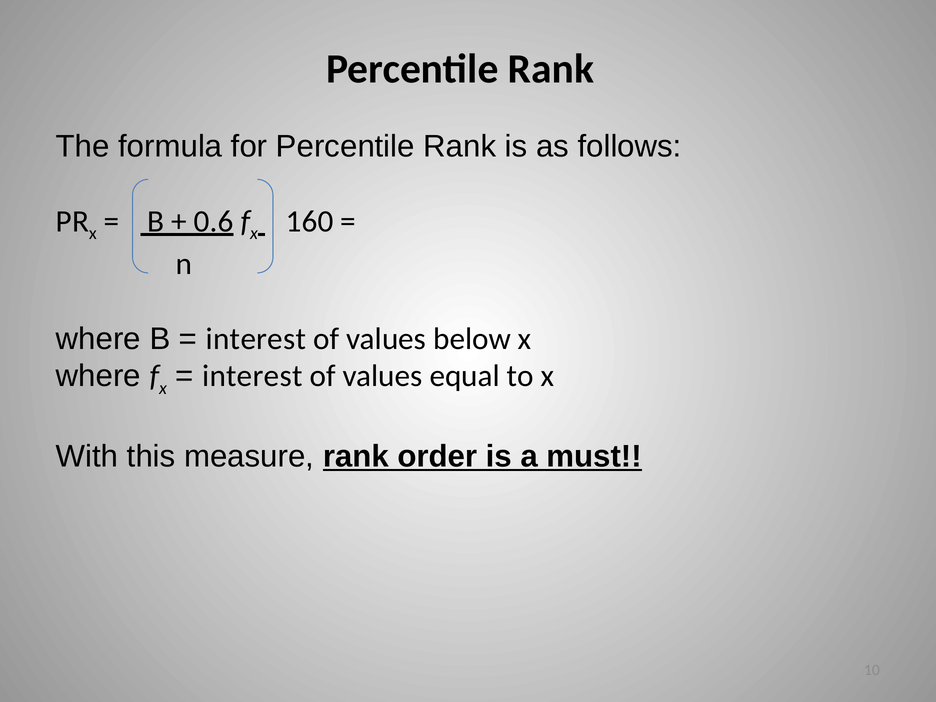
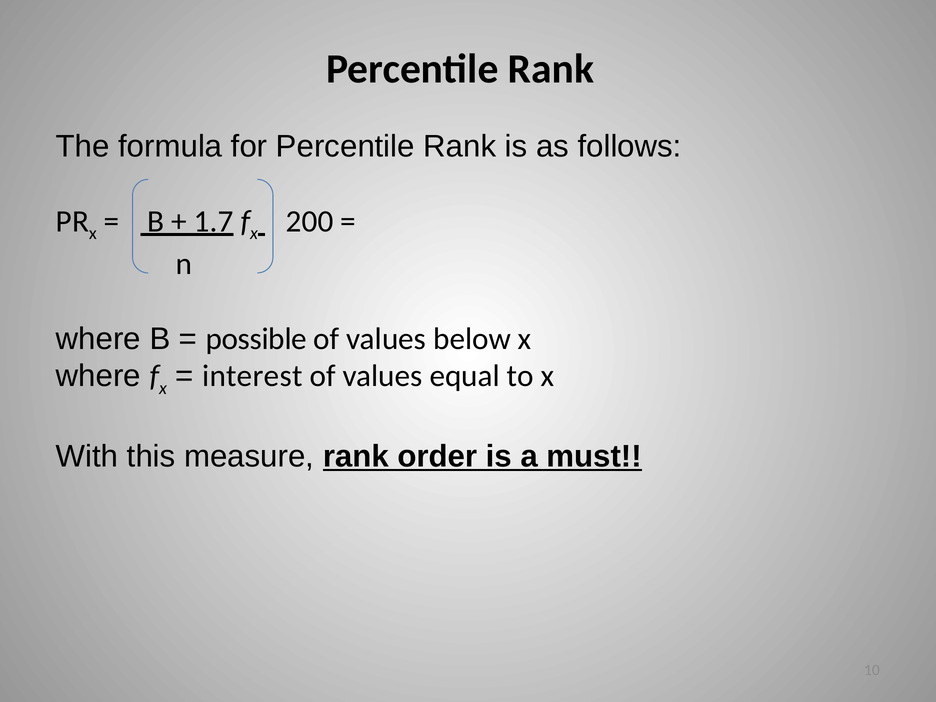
0.6: 0.6 -> 1.7
160: 160 -> 200
interest at (256, 339): interest -> possible
